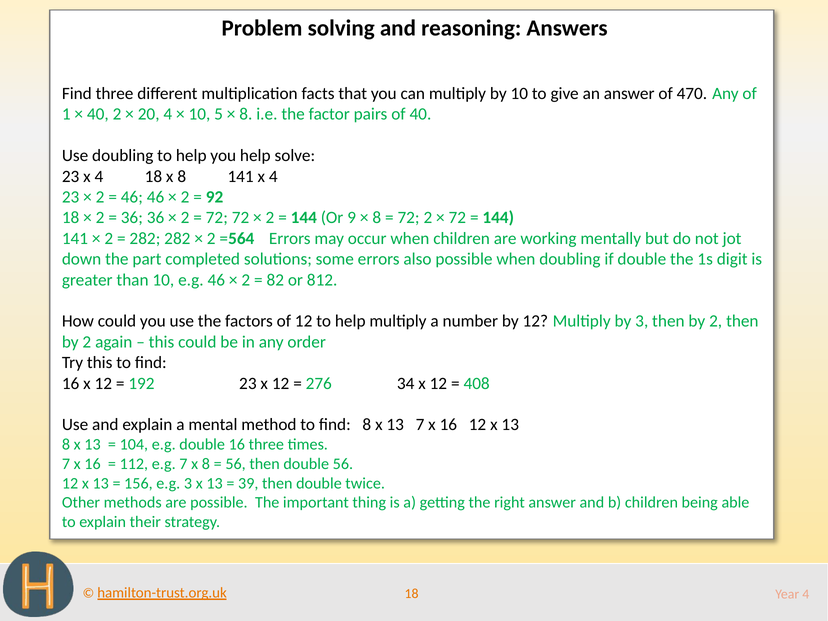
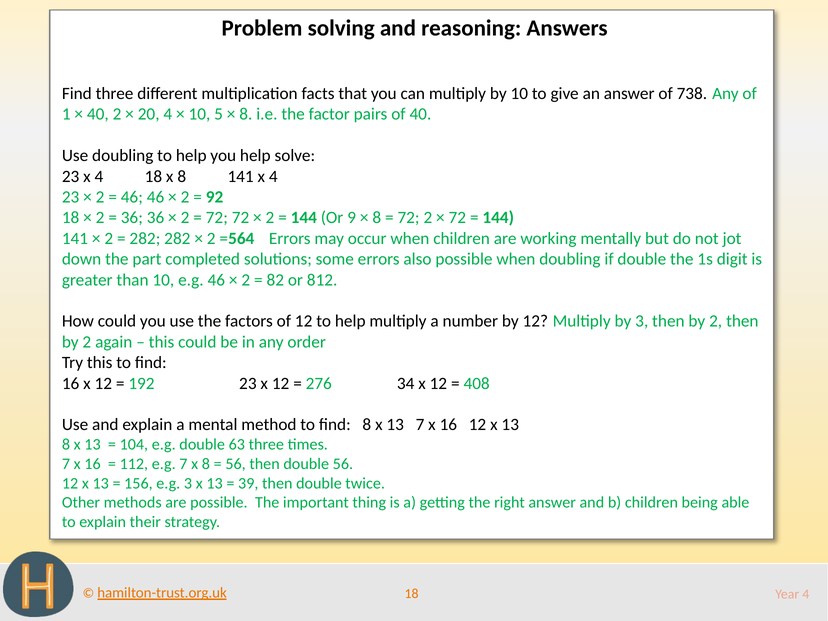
470: 470 -> 738
double 16: 16 -> 63
